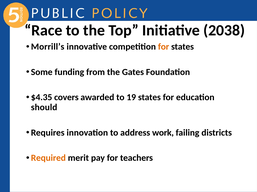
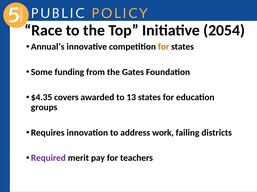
2038: 2038 -> 2054
Morrill’s: Morrill’s -> Annual’s
19: 19 -> 13
should: should -> groups
Required colour: orange -> purple
